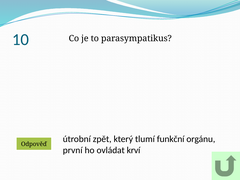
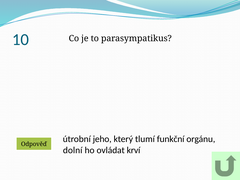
zpět: zpět -> jeho
první: první -> dolní
